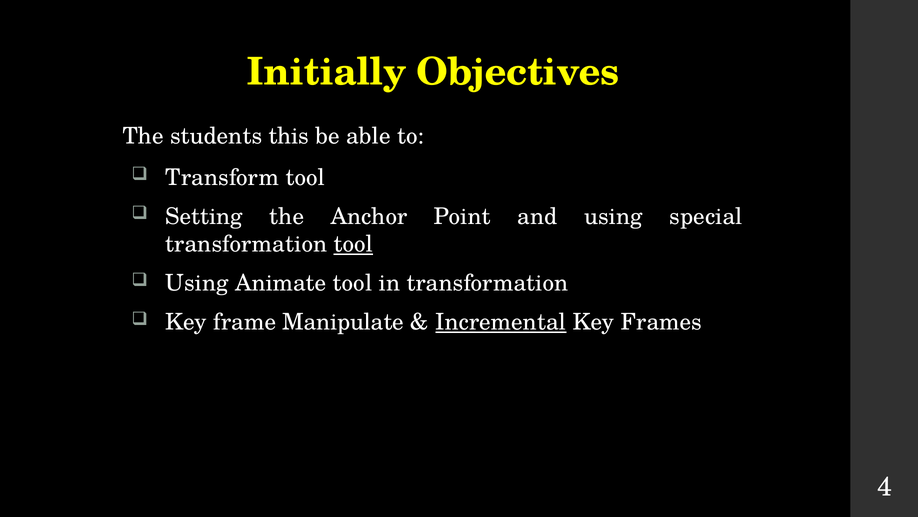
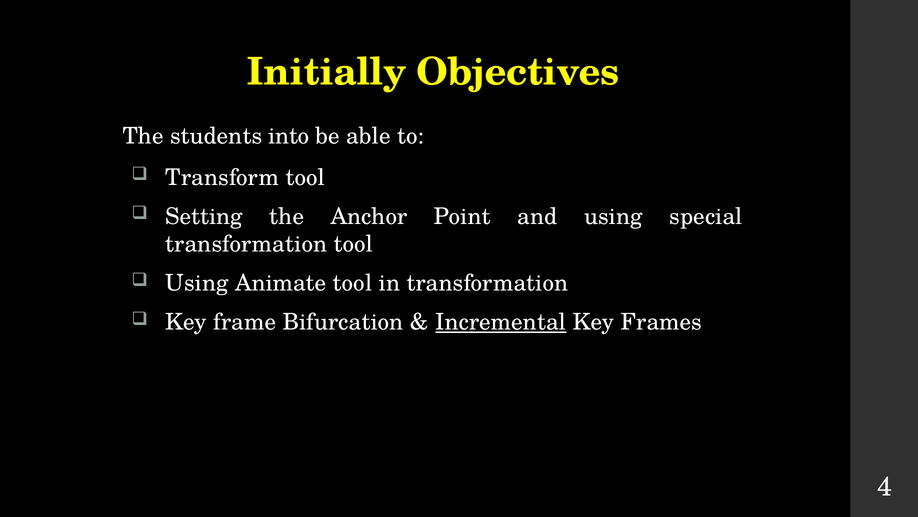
this: this -> into
tool at (353, 244) underline: present -> none
Manipulate: Manipulate -> Bifurcation
